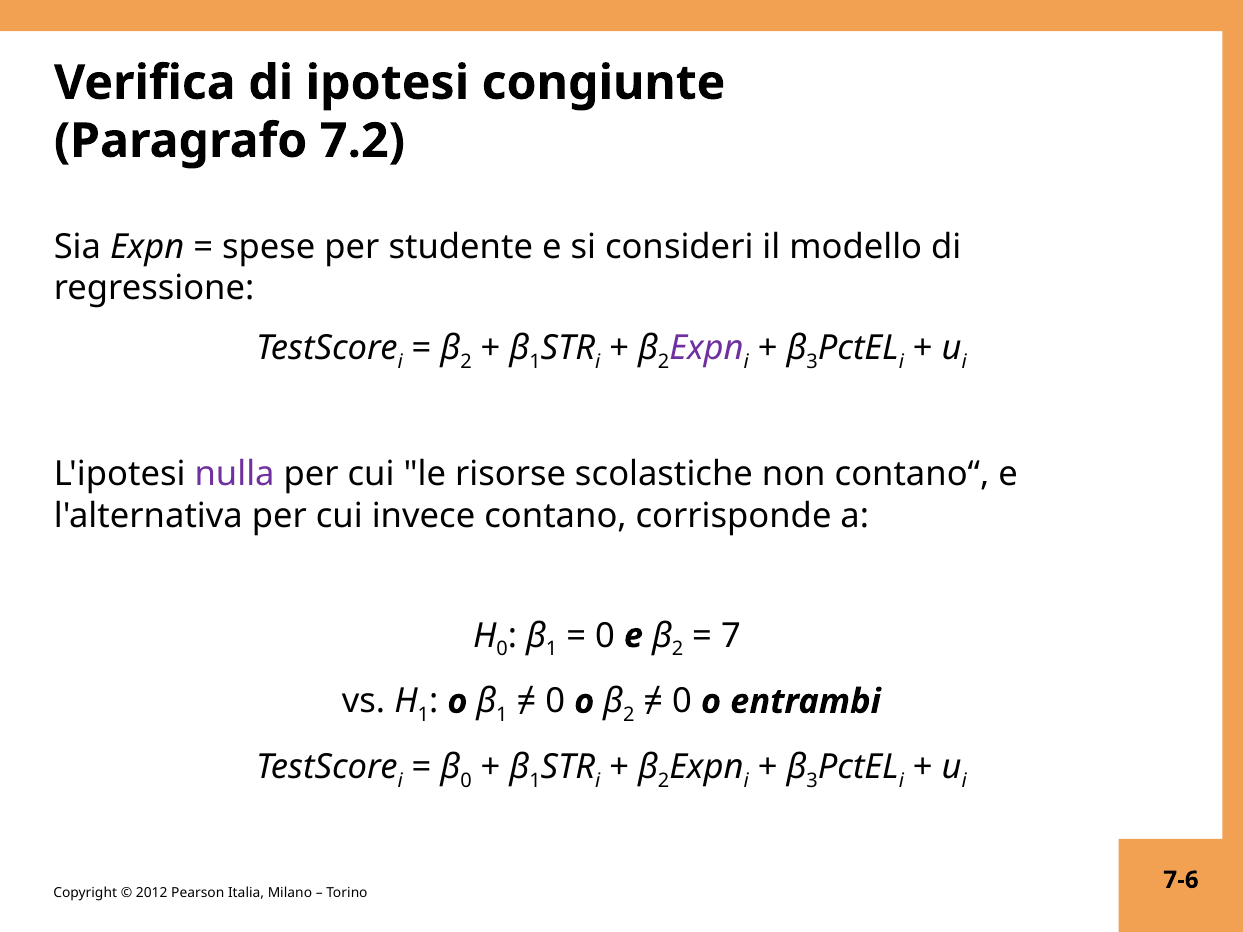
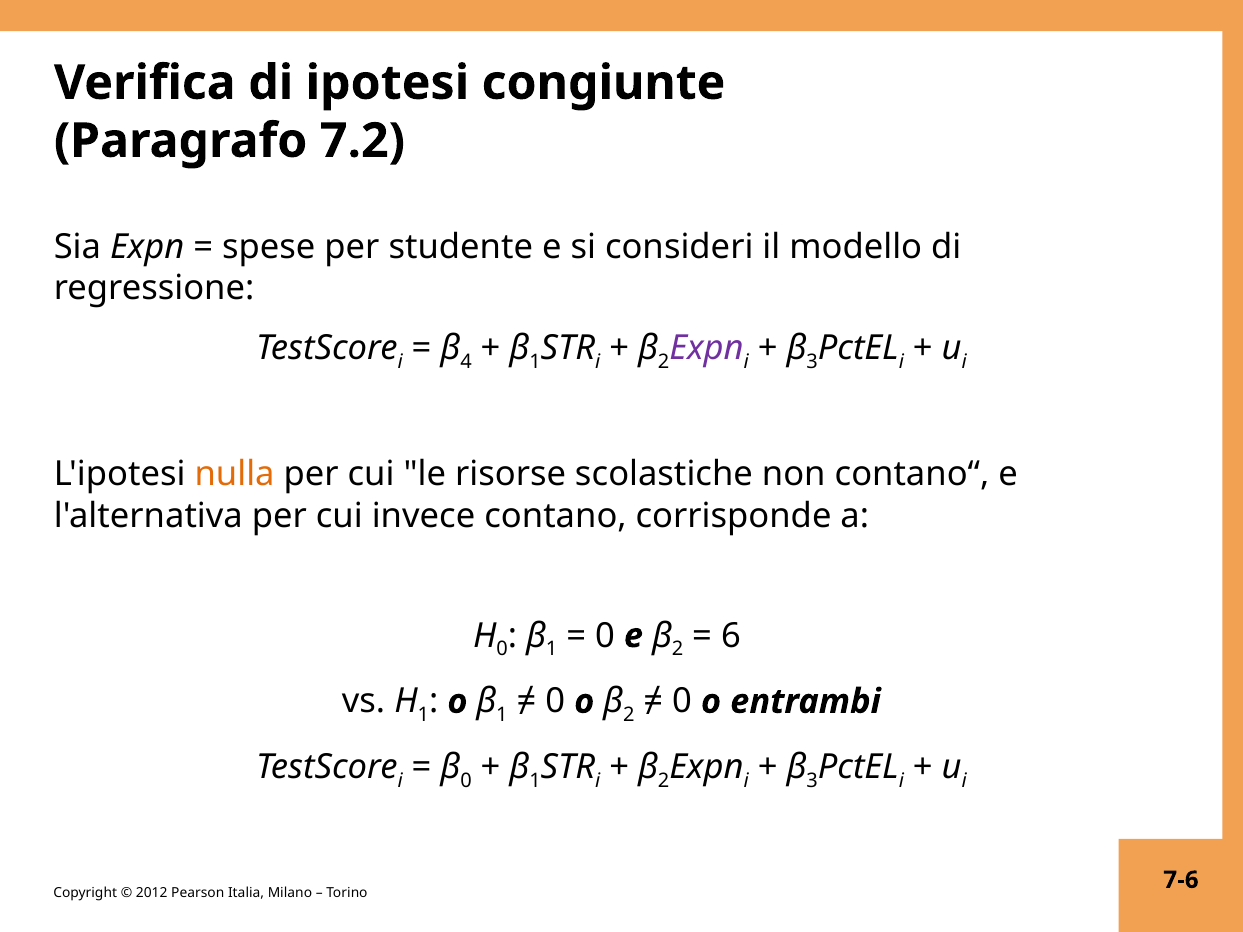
2 at (466, 362): 2 -> 4
nulla colour: purple -> orange
7: 7 -> 6
